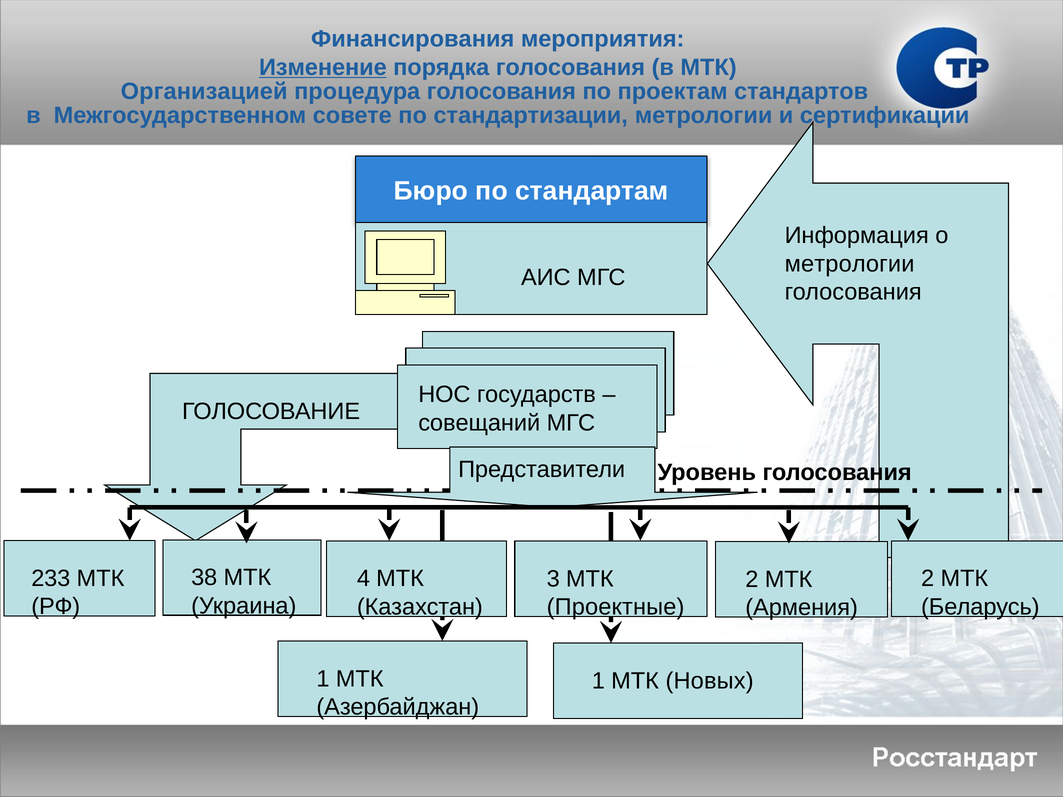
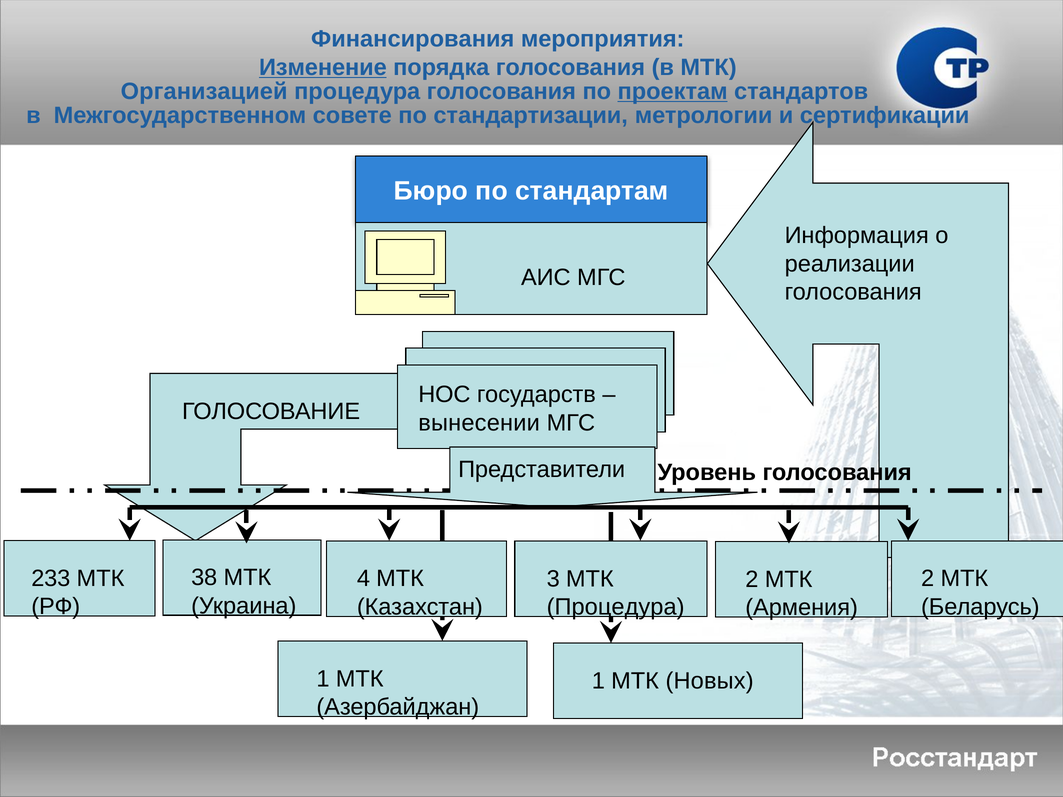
проектам underline: none -> present
метрологии at (850, 264): метрологии -> реализации
совещаний: совещаний -> вынесении
Проектные at (616, 607): Проектные -> Процедура
